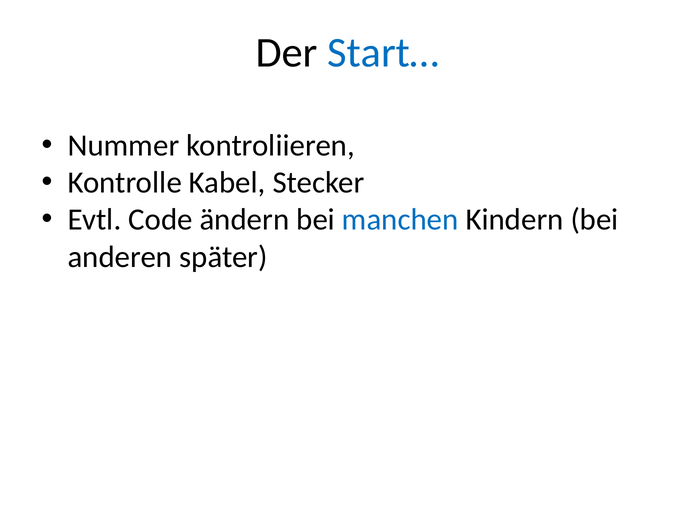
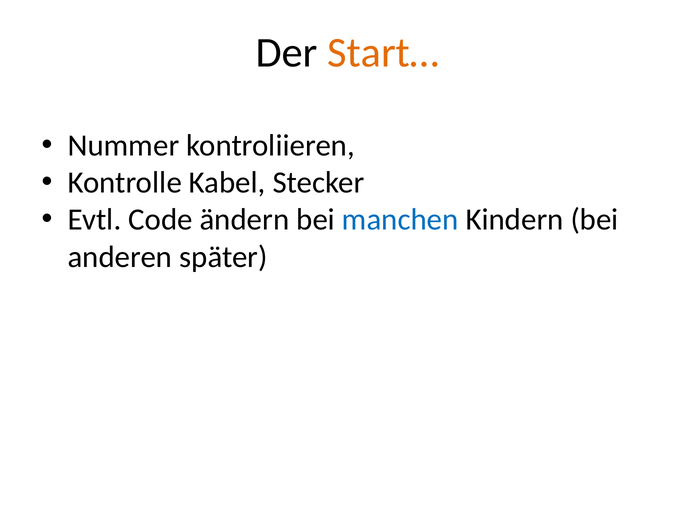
Start… colour: blue -> orange
